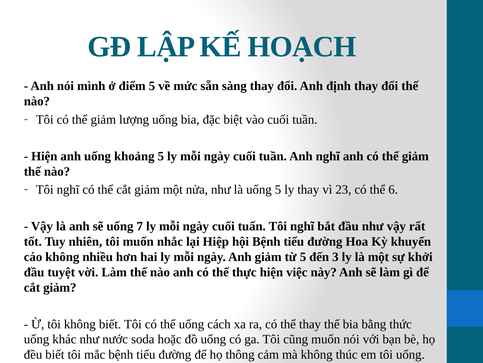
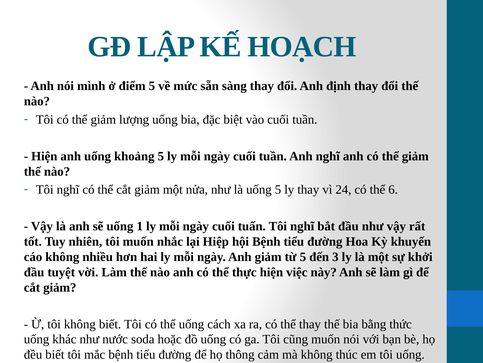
23: 23 -> 24
7: 7 -> 1
